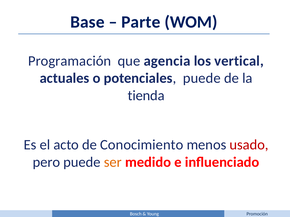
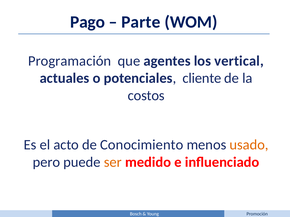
Base: Base -> Pago
agencia: agencia -> agentes
potenciales puede: puede -> cliente
tienda: tienda -> costos
usado colour: red -> orange
